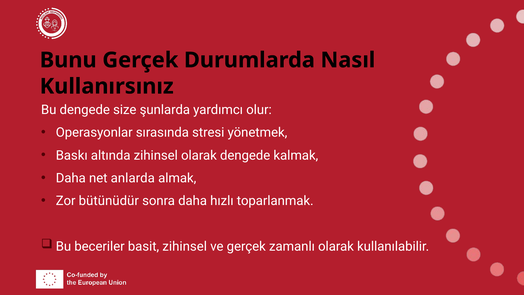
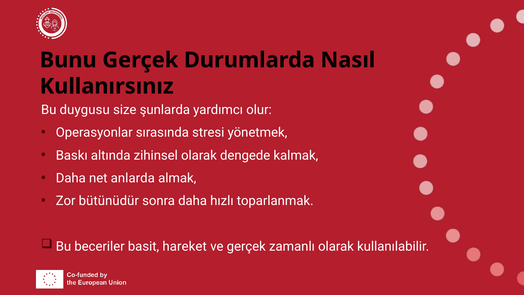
Bu dengede: dengede -> duygusu
basit zihinsel: zihinsel -> hareket
